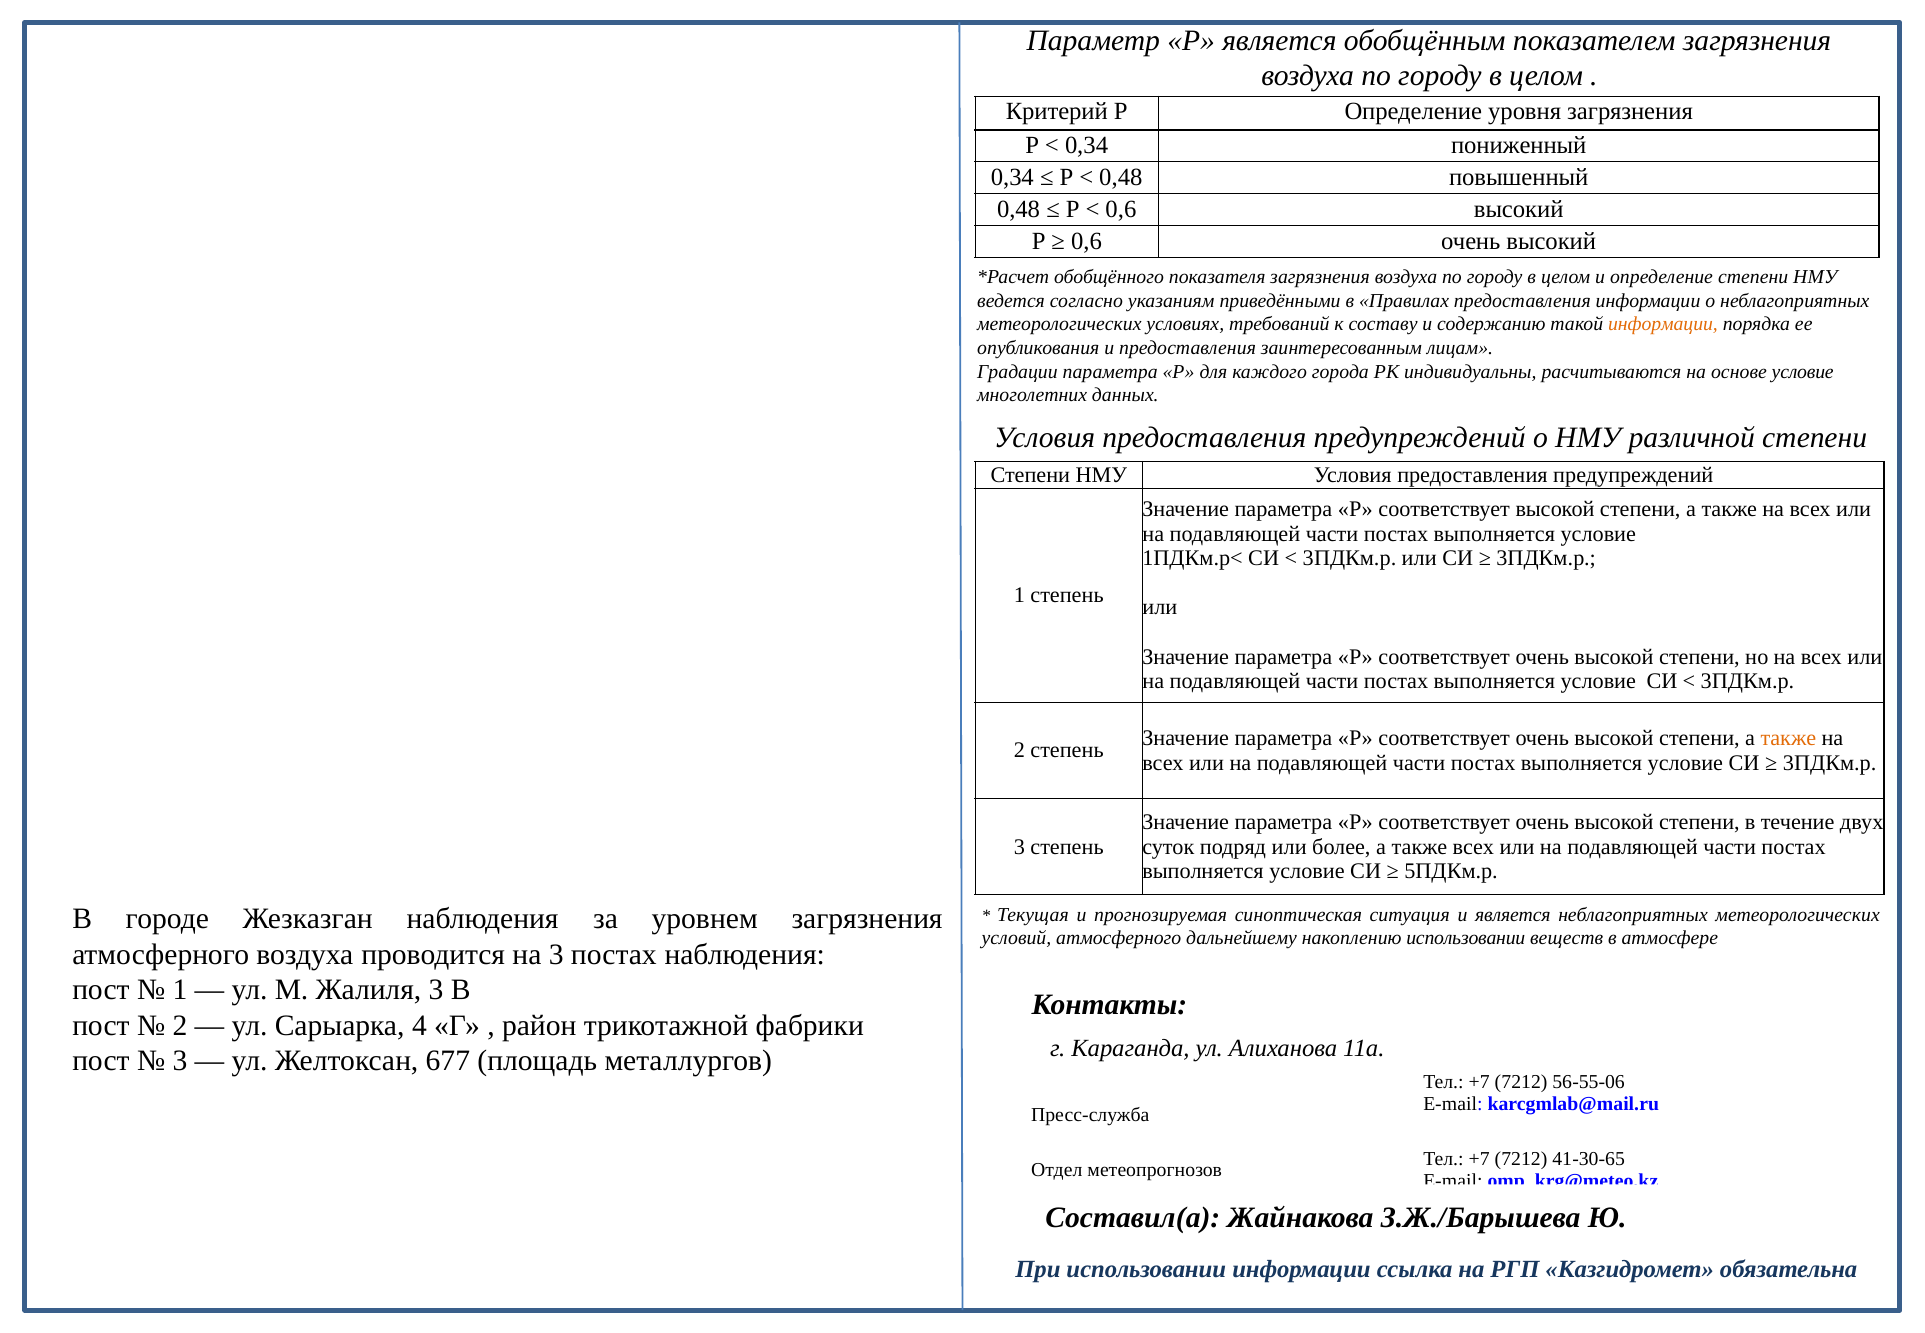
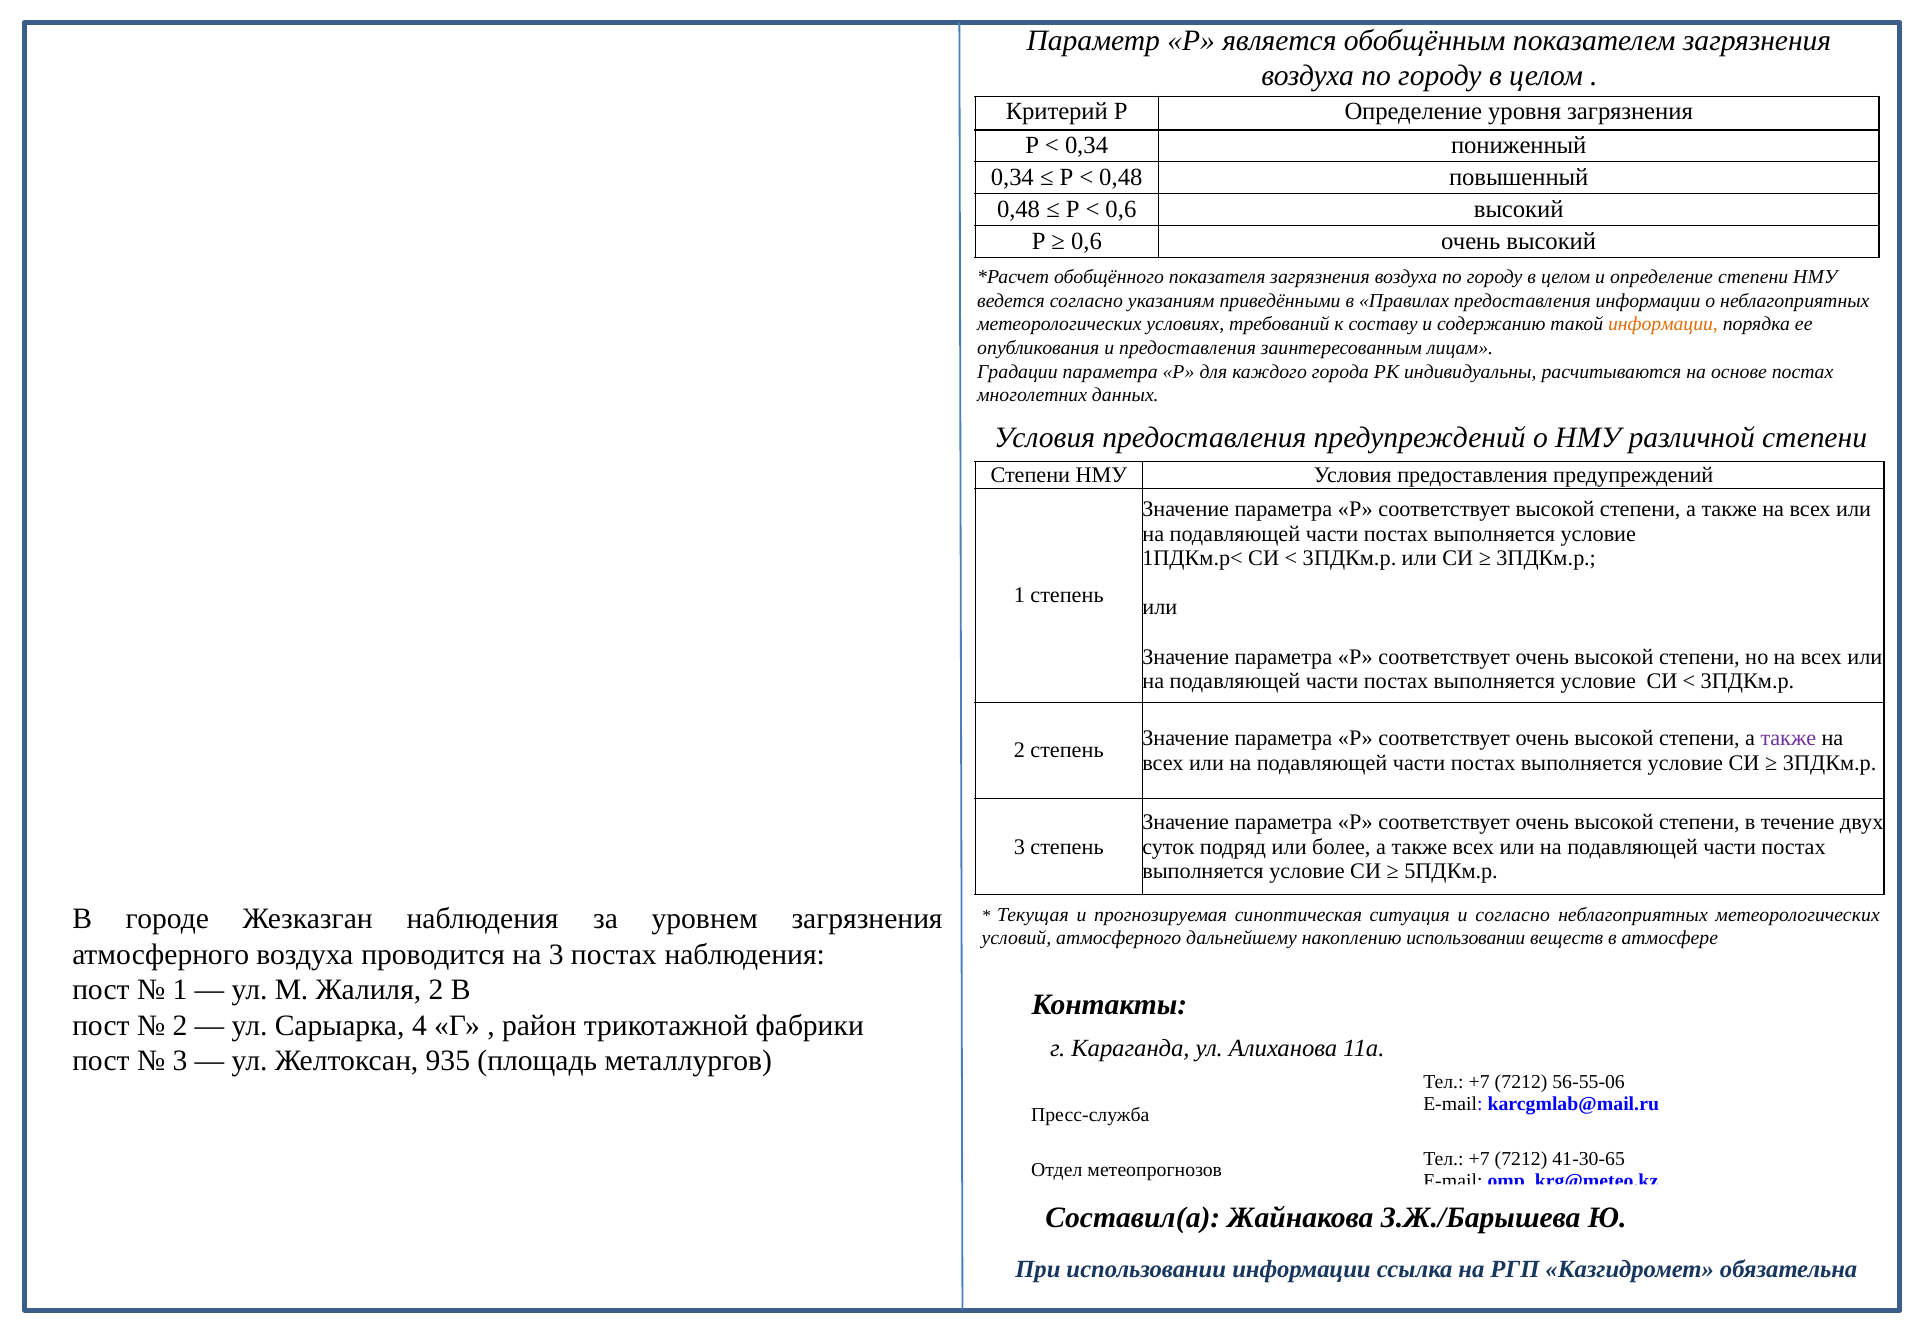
основе условие: условие -> постах
также at (1788, 738) colour: orange -> purple
и является: является -> согласно
Жалиля 3: 3 -> 2
677: 677 -> 935
